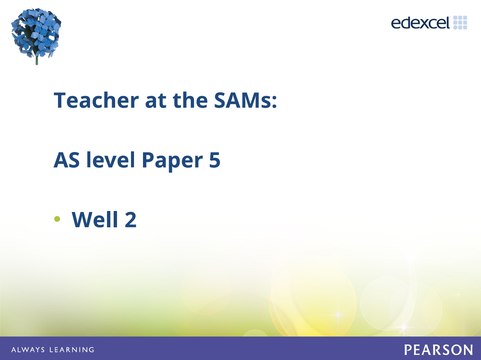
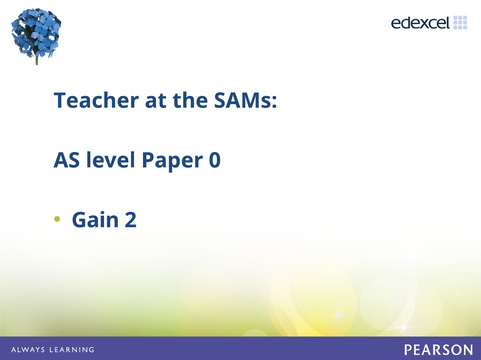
5: 5 -> 0
Well: Well -> Gain
